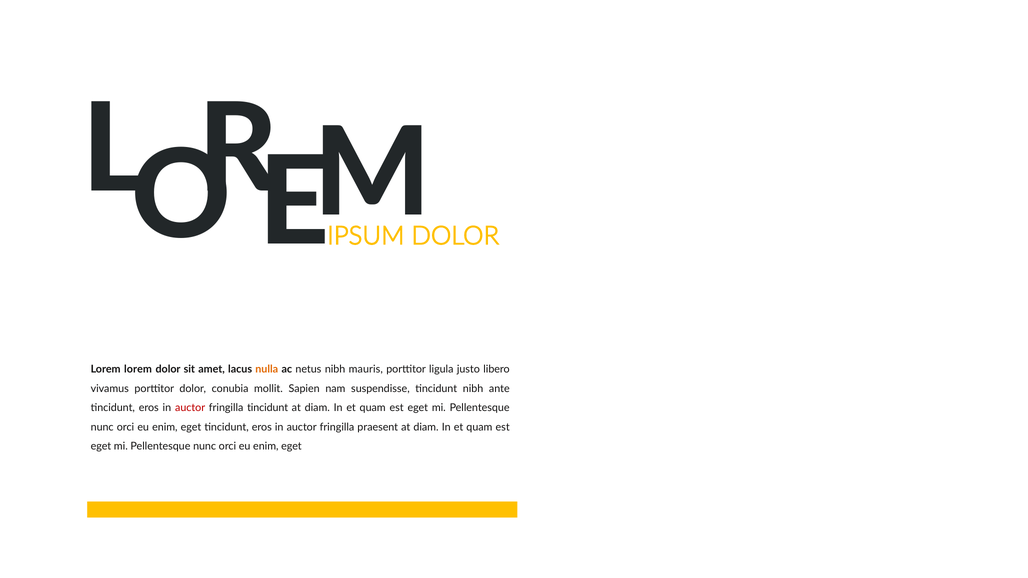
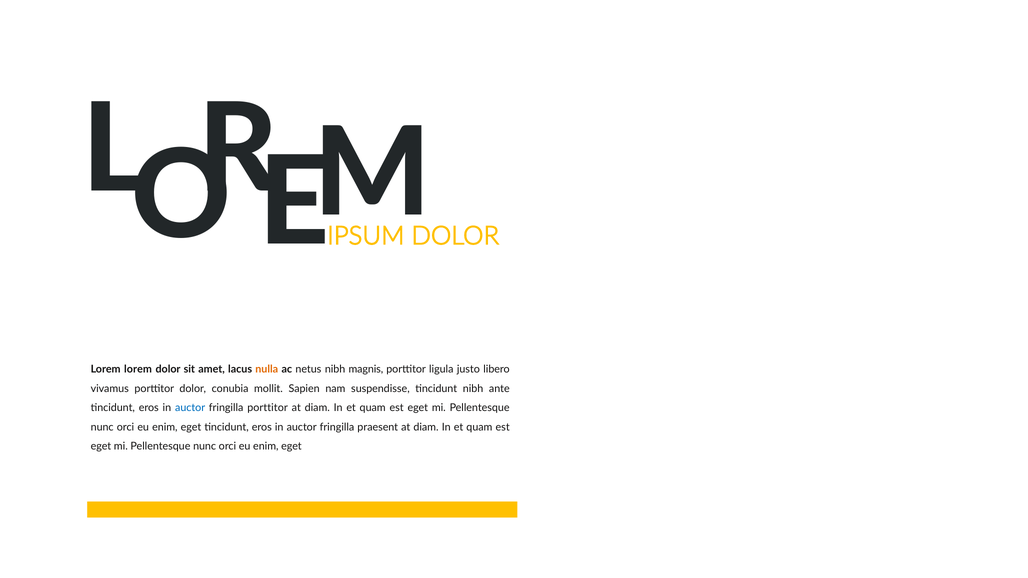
mauris: mauris -> magnis
auctor at (190, 408) colour: red -> blue
fringilla tincidunt: tincidunt -> porttitor
